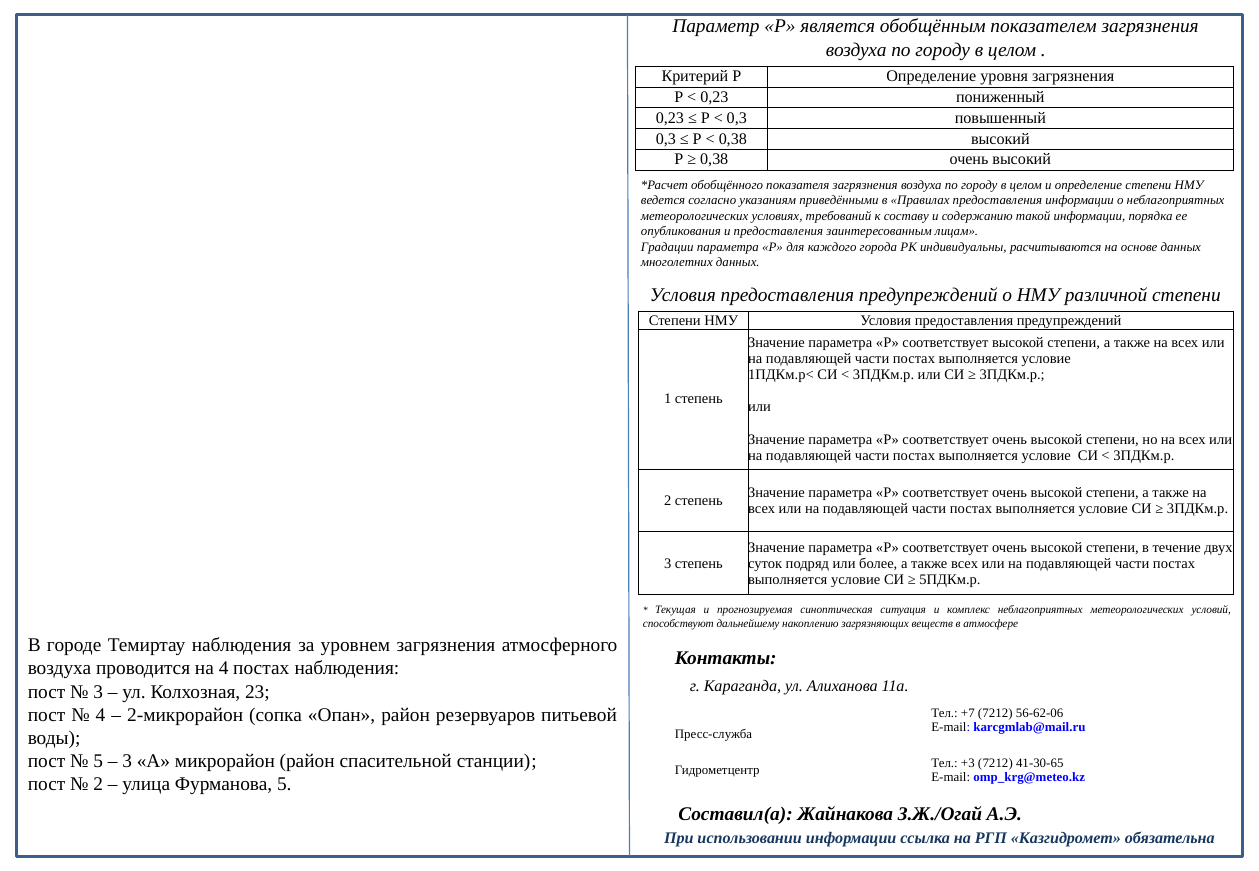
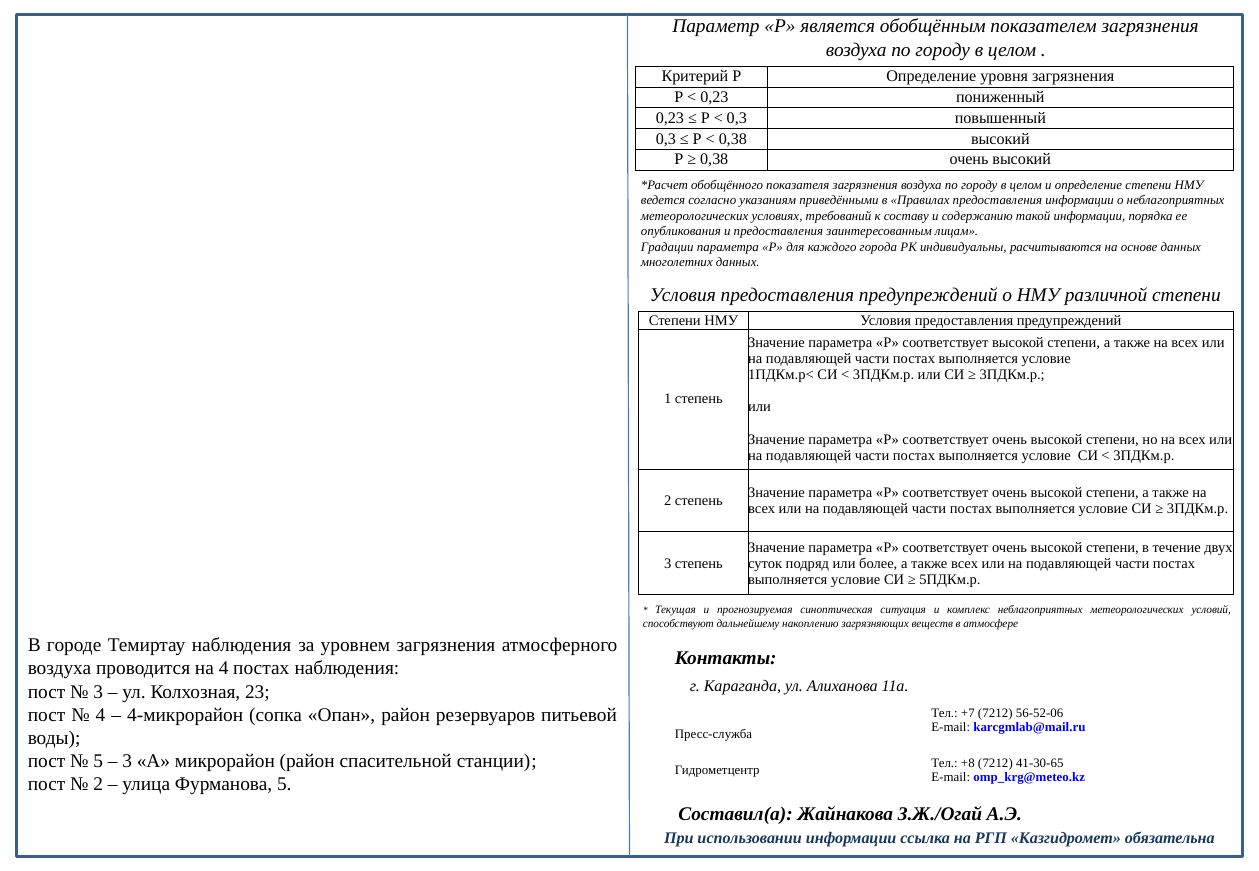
2-микрорайон: 2-микрорайон -> 4-микрорайон
56-62-06: 56-62-06 -> 56-52-06
+3: +3 -> +8
